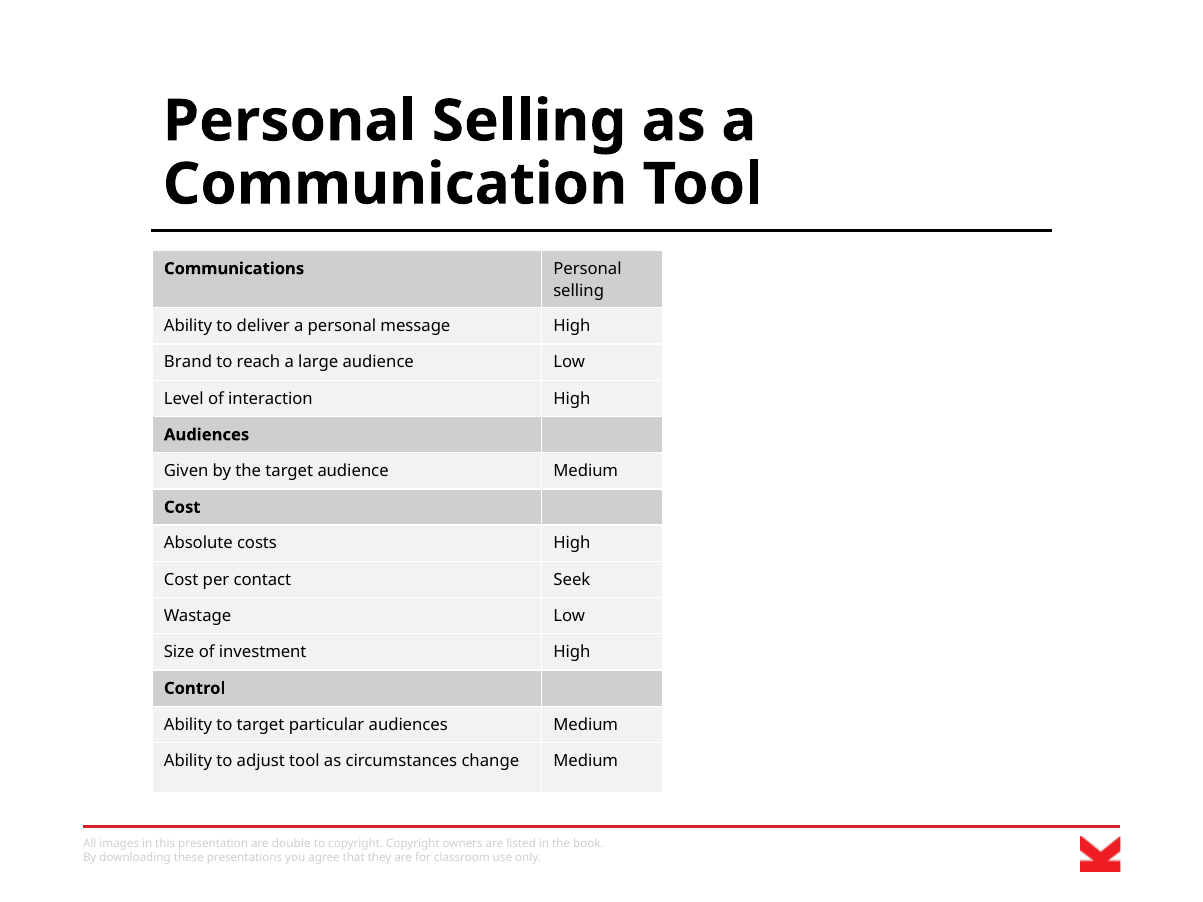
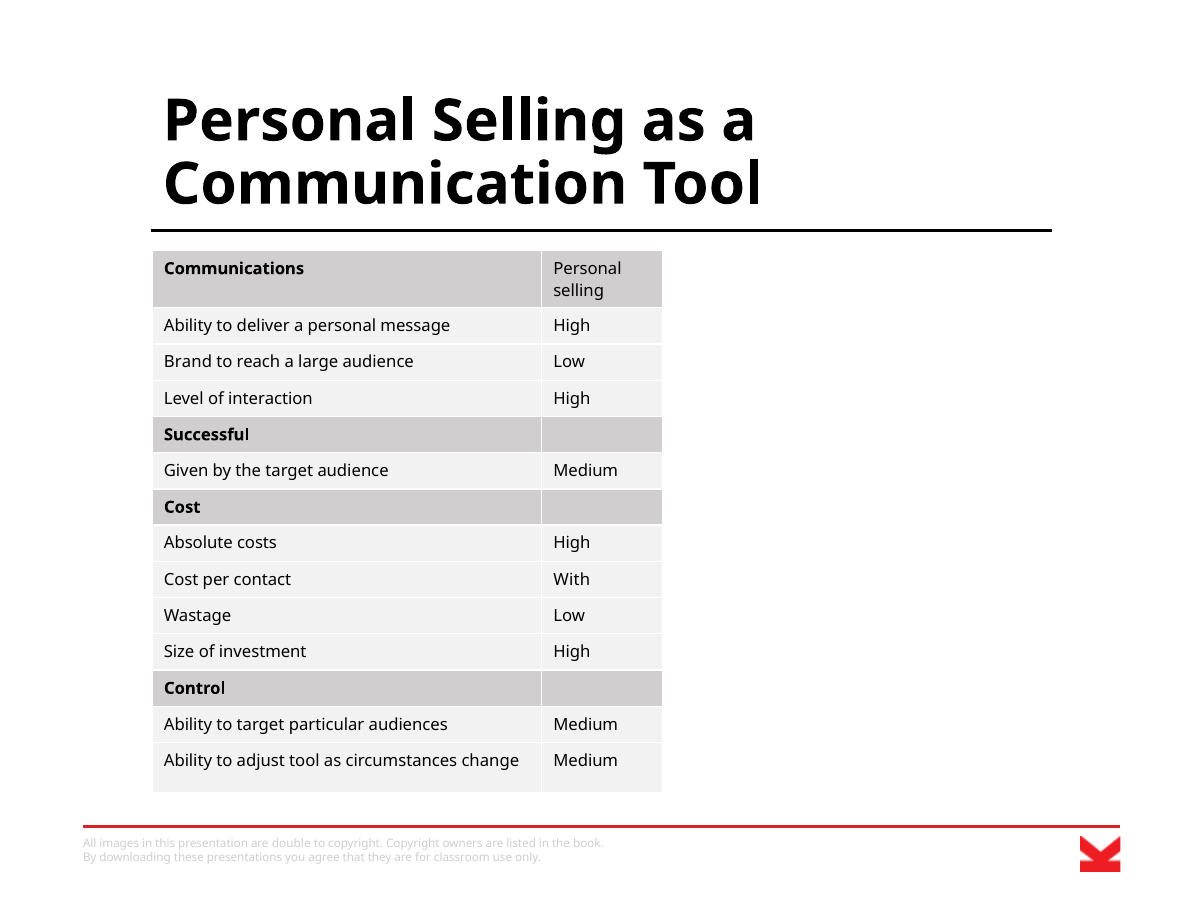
Audiences at (207, 435): Audiences -> Successful
Seek: Seek -> With
